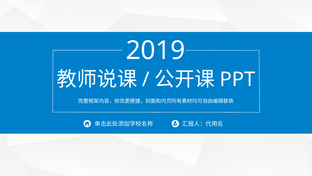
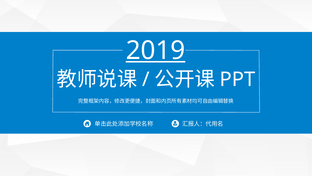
2019 underline: none -> present
